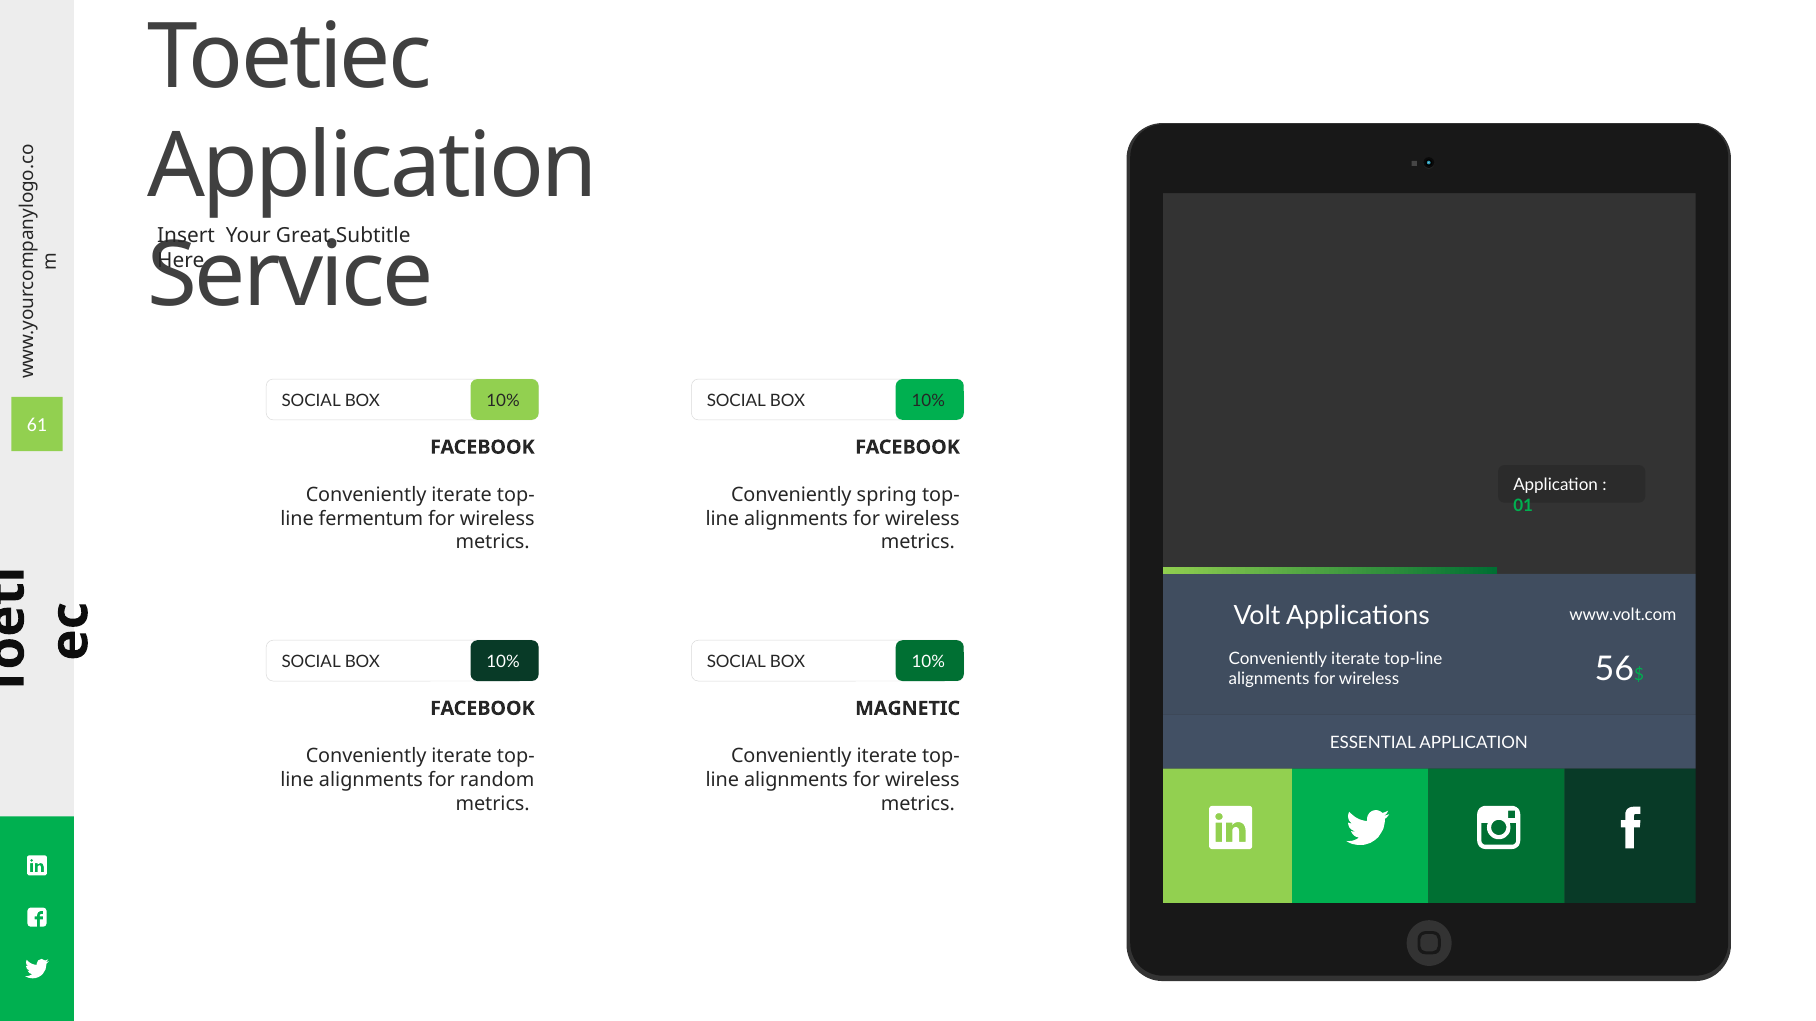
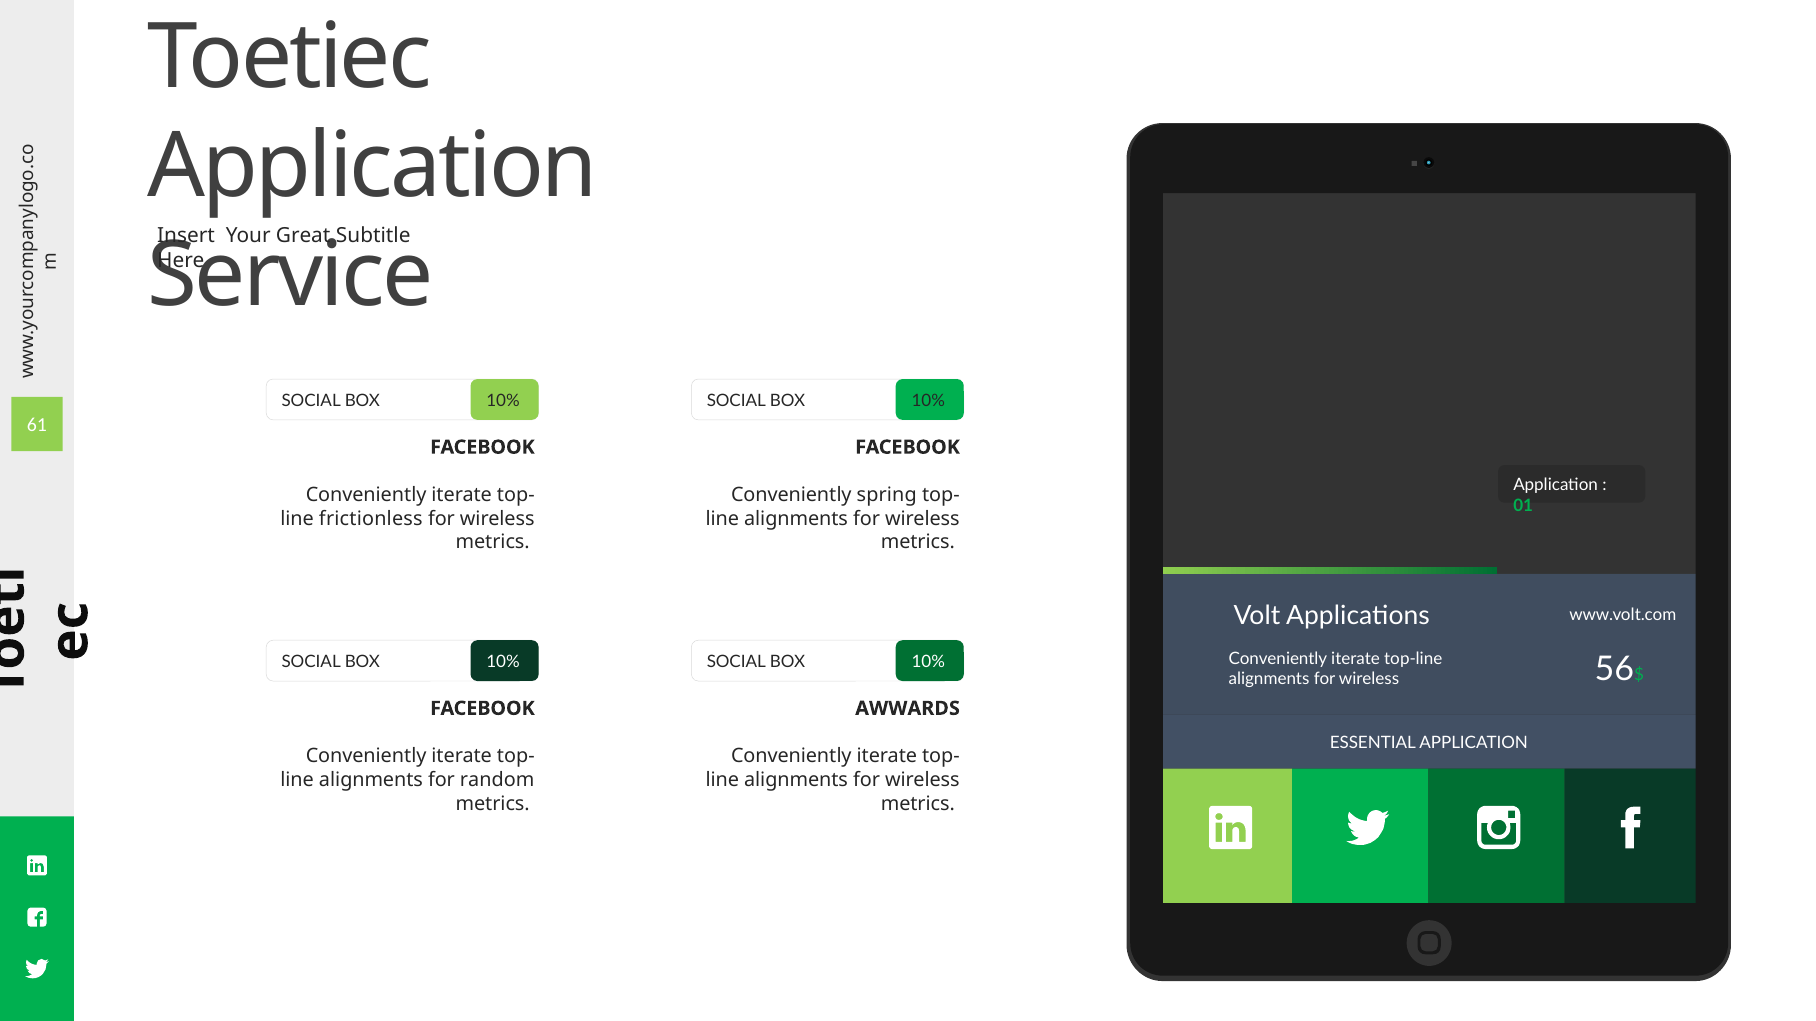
fermentum: fermentum -> frictionless
MAGNETIC: MAGNETIC -> AWWARDS
